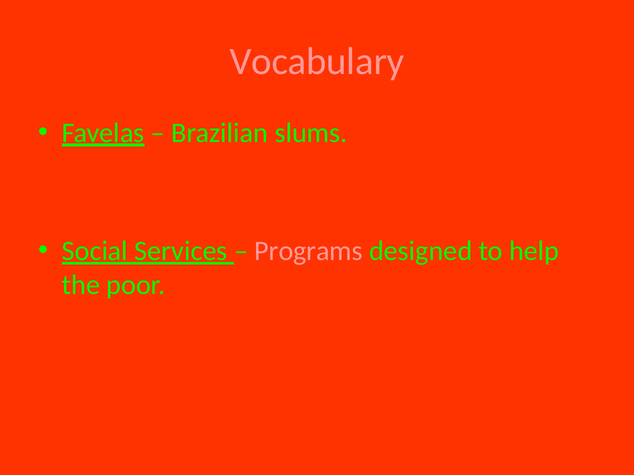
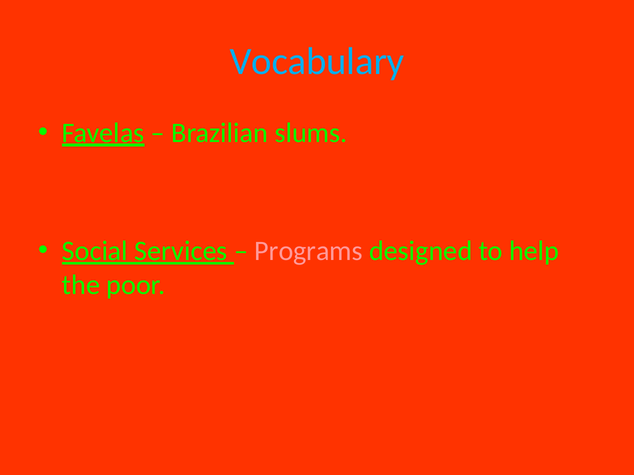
Vocabulary colour: pink -> light blue
